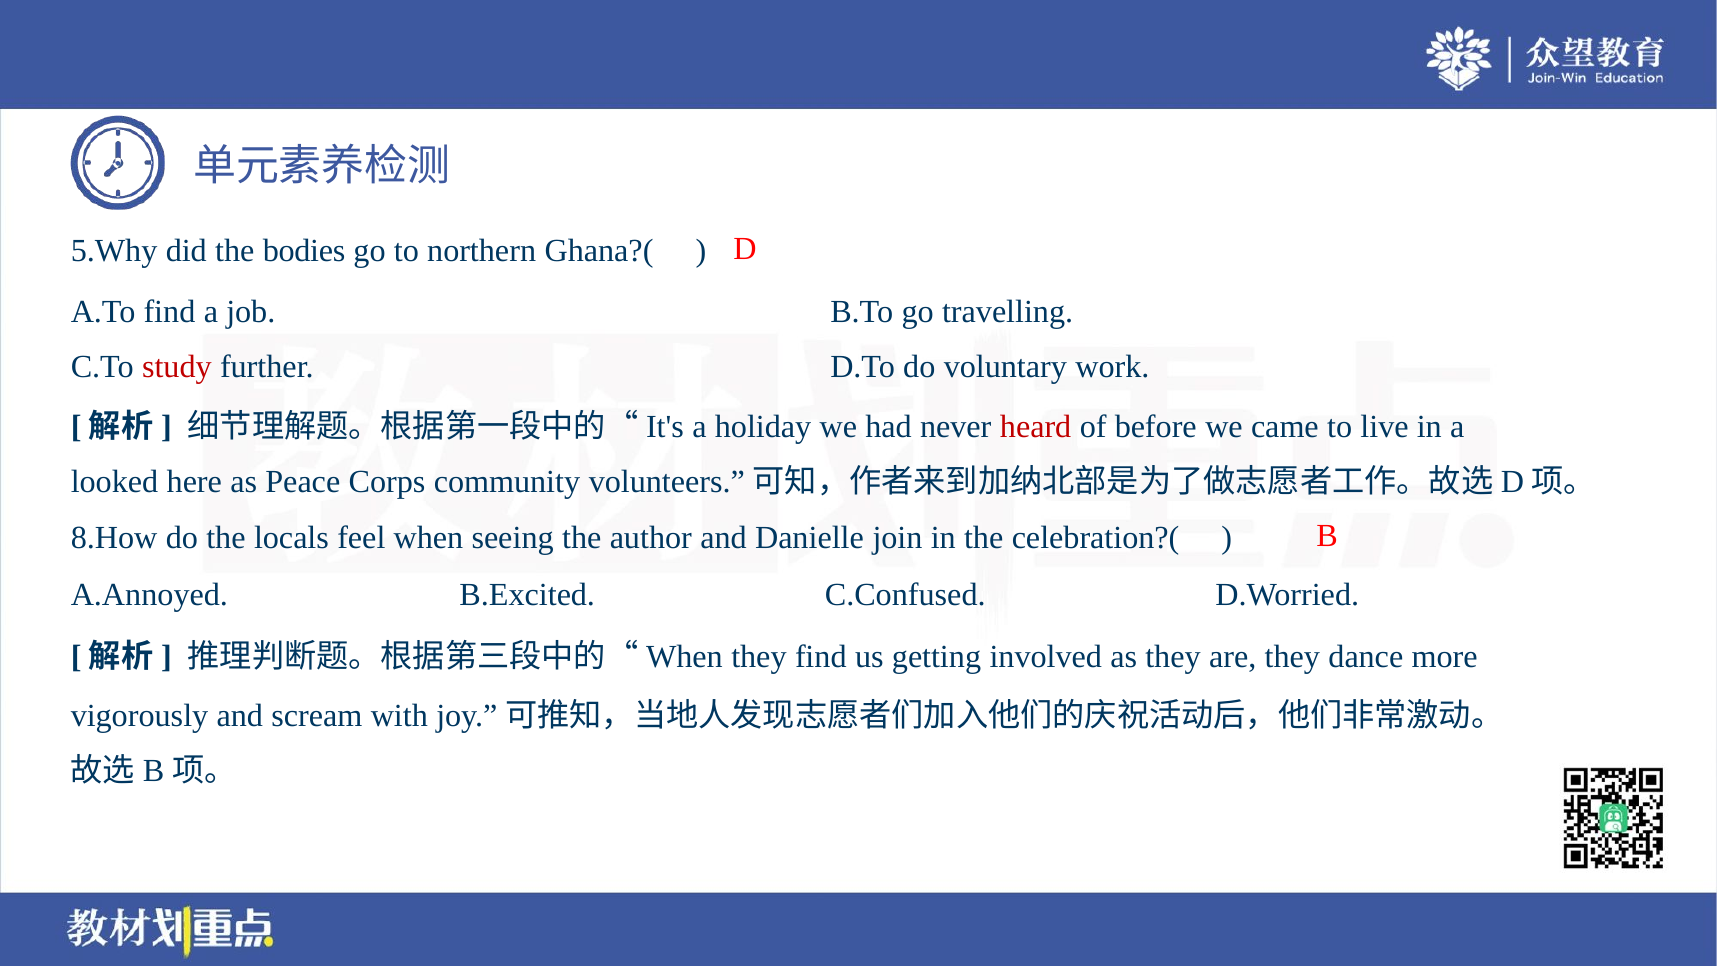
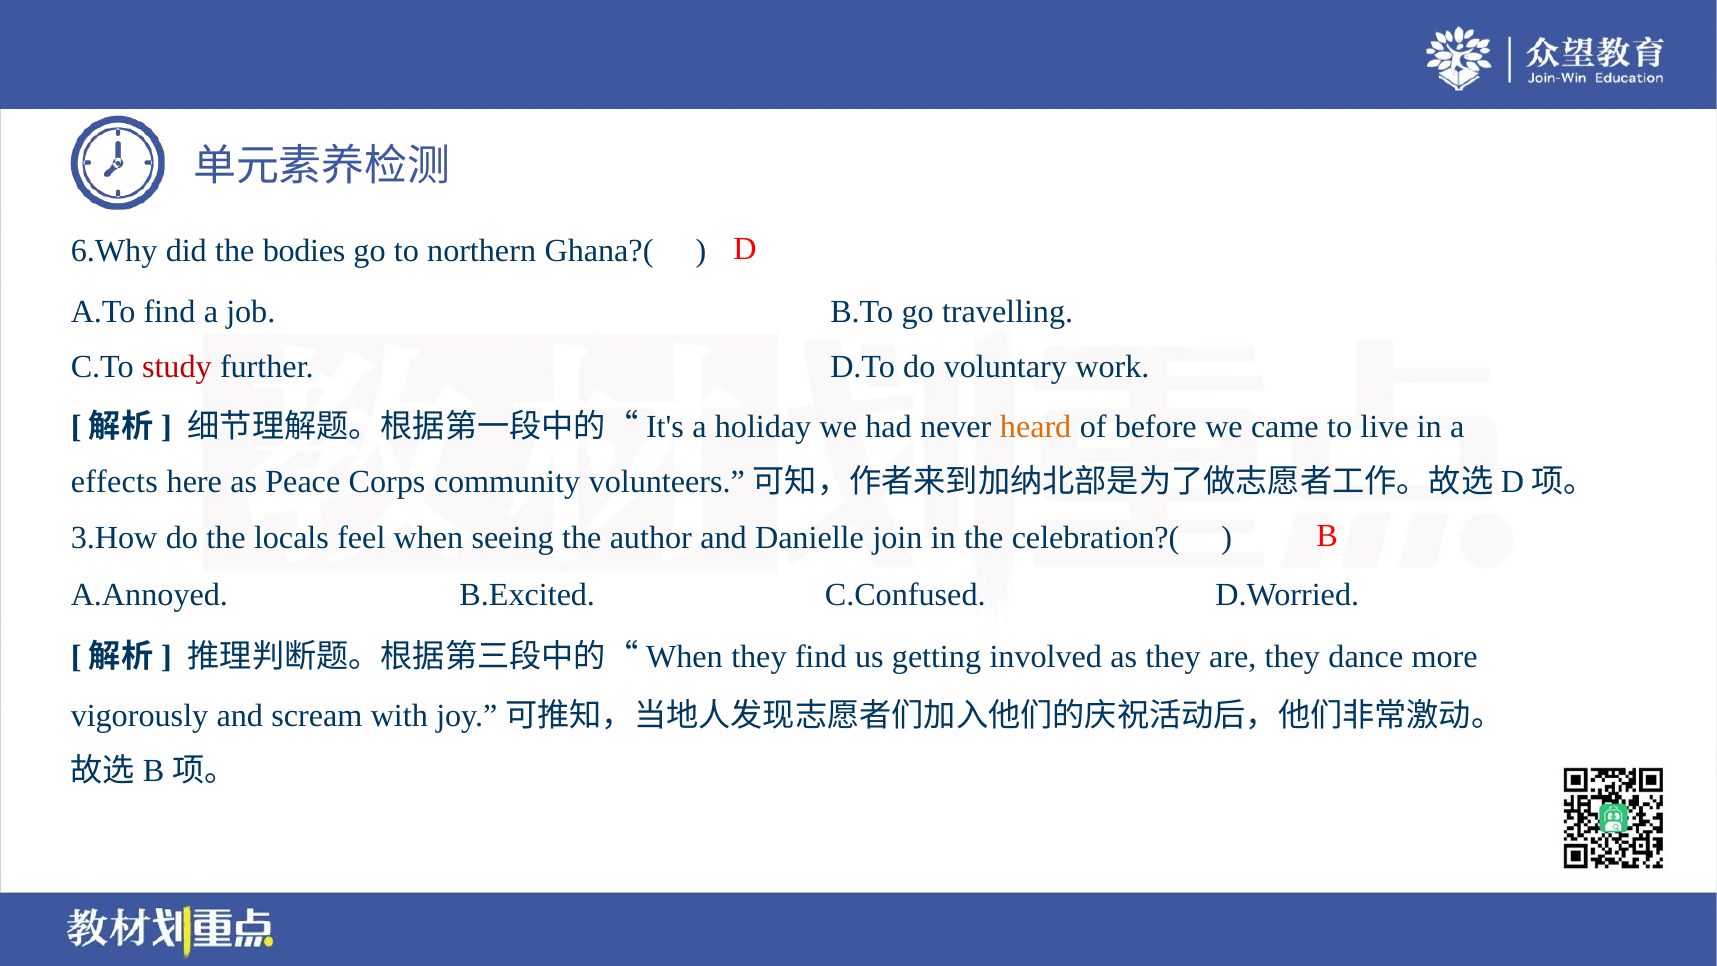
5.Why: 5.Why -> 6.Why
heard colour: red -> orange
looked: looked -> effects
8.How: 8.How -> 3.How
